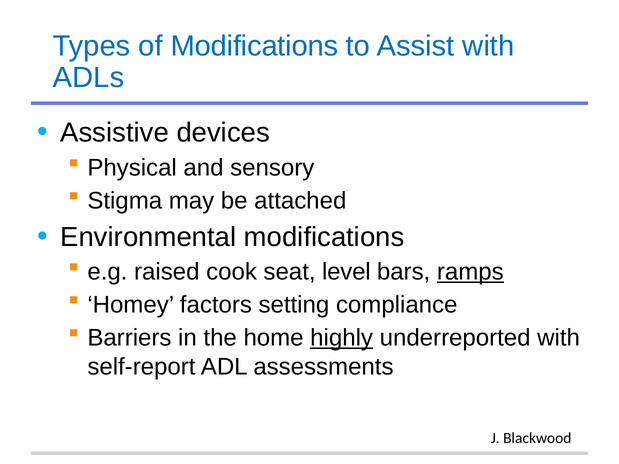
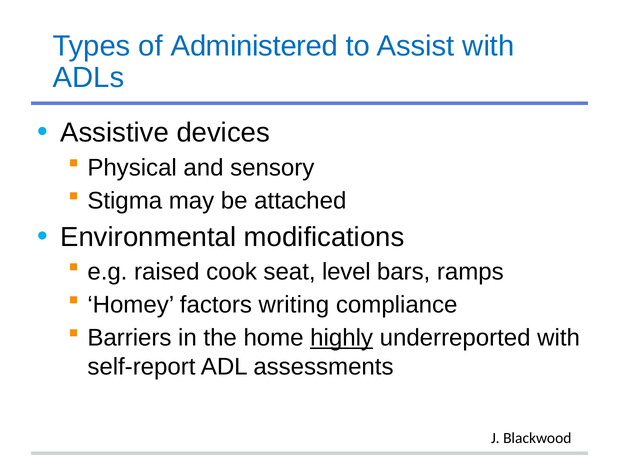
of Modifications: Modifications -> Administered
ramps underline: present -> none
setting: setting -> writing
